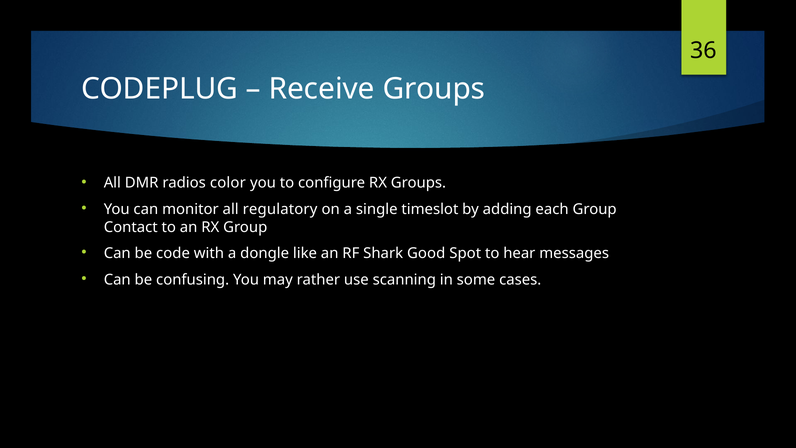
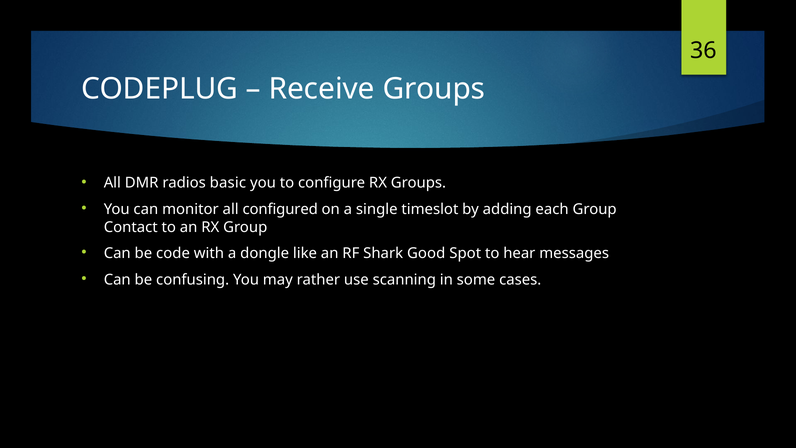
color: color -> basic
regulatory: regulatory -> configured
